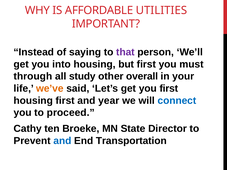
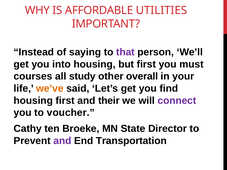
through: through -> courses
you first: first -> find
year: year -> their
connect colour: blue -> purple
proceed: proceed -> voucher
and at (62, 141) colour: blue -> purple
